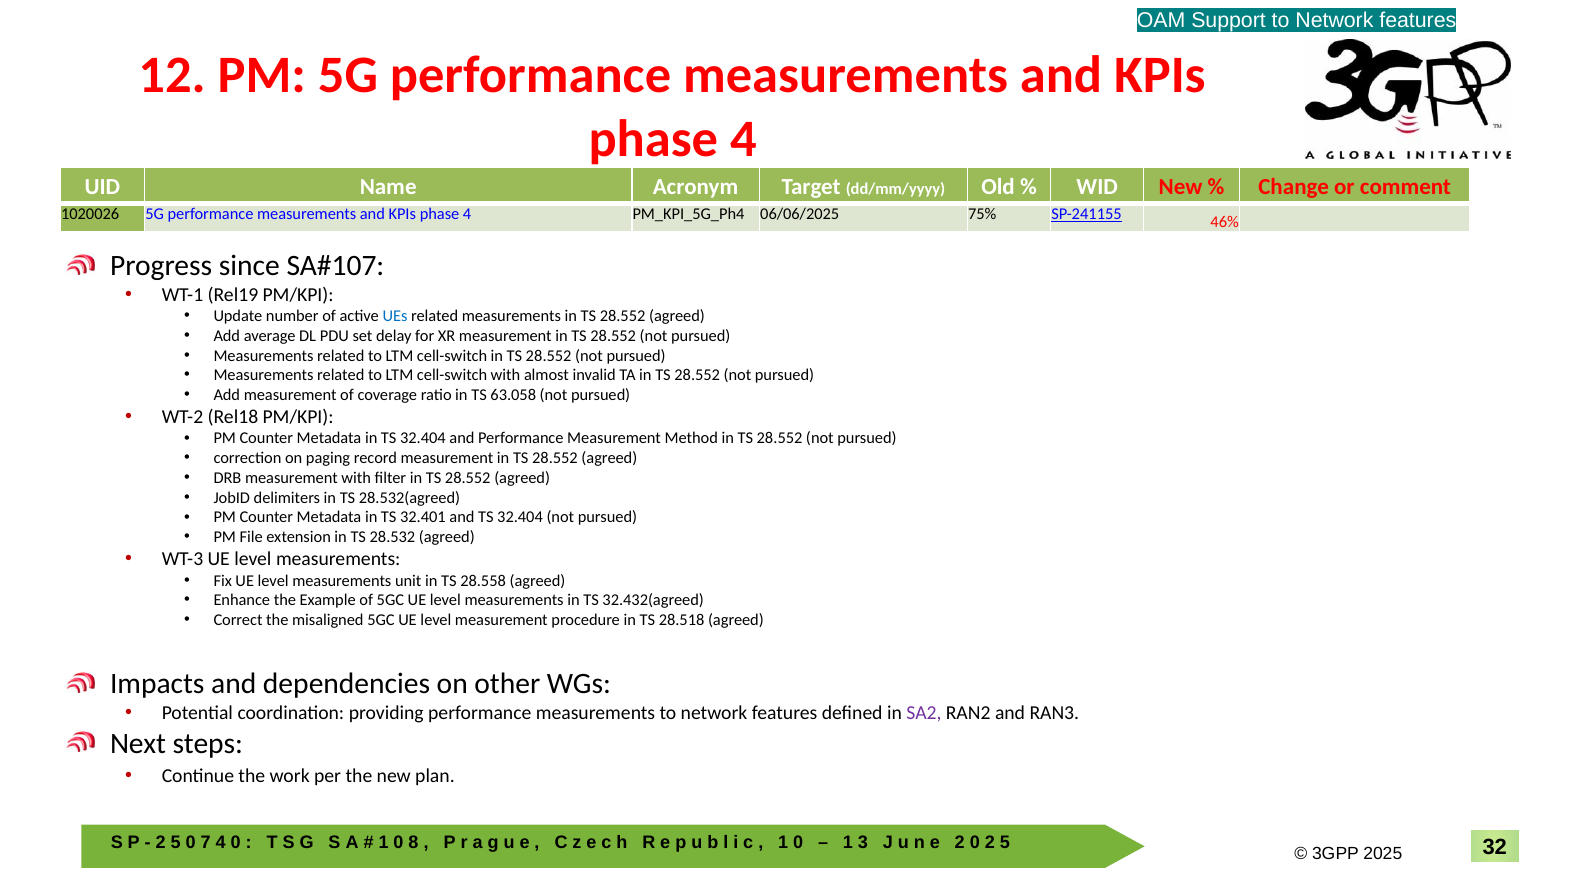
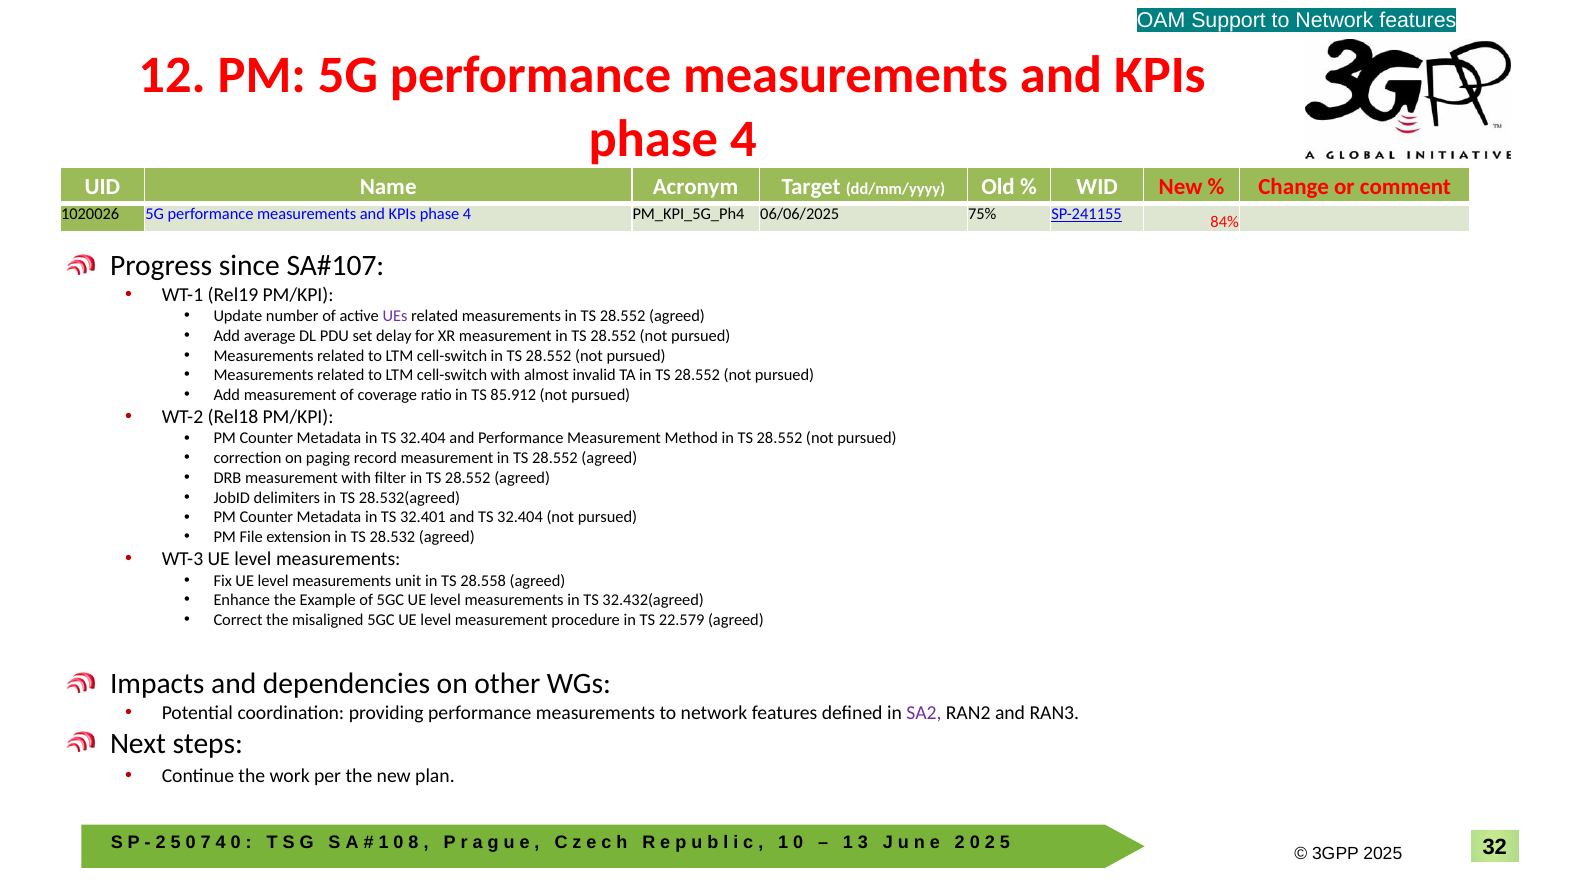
46%: 46% -> 84%
UEs colour: blue -> purple
63.058: 63.058 -> 85.912
28.518: 28.518 -> 22.579
